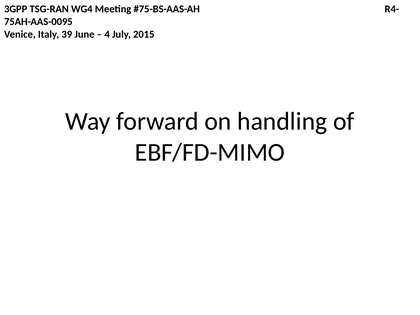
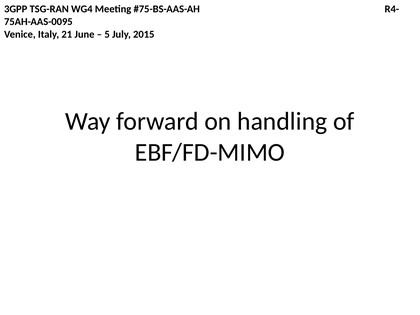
39: 39 -> 21
4: 4 -> 5
